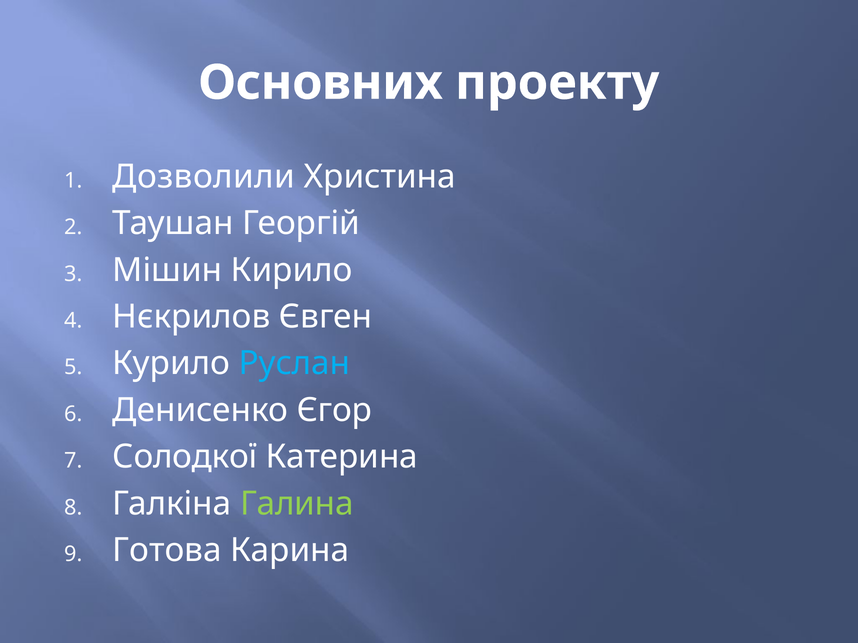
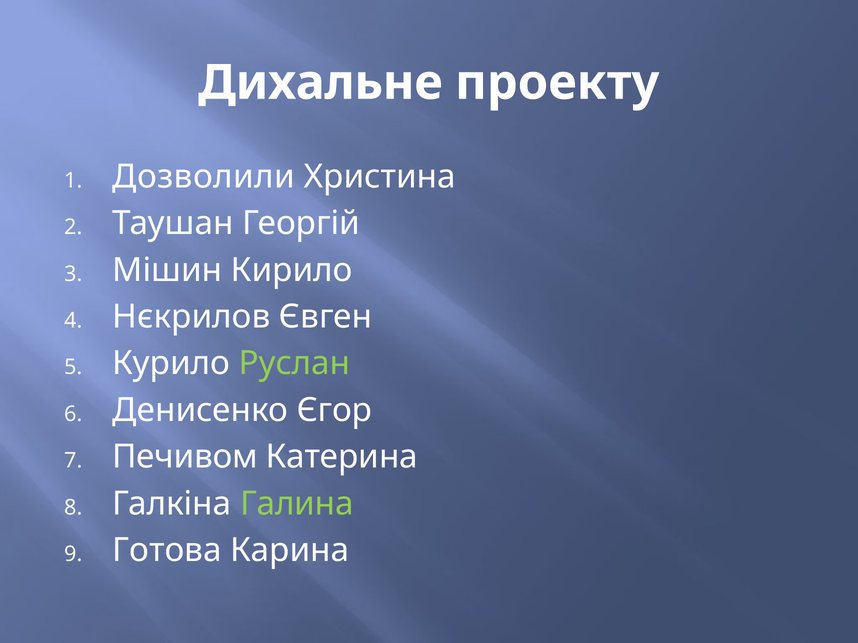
Основних: Основних -> Дихальне
Руслан colour: light blue -> light green
Солодкої: Солодкої -> Печивом
